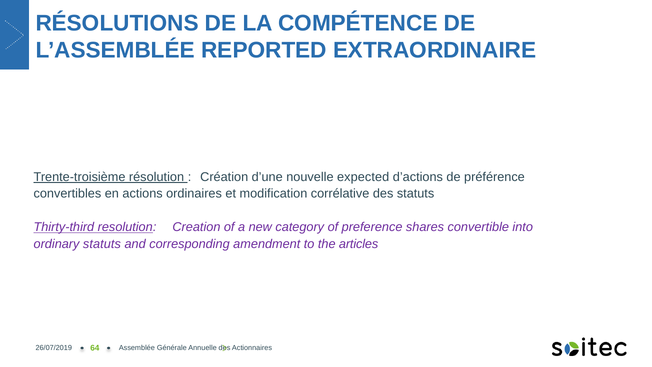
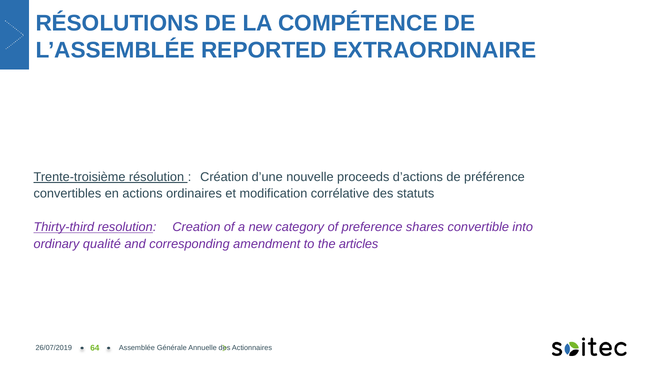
expected: expected -> proceeds
ordinary statuts: statuts -> qualité
